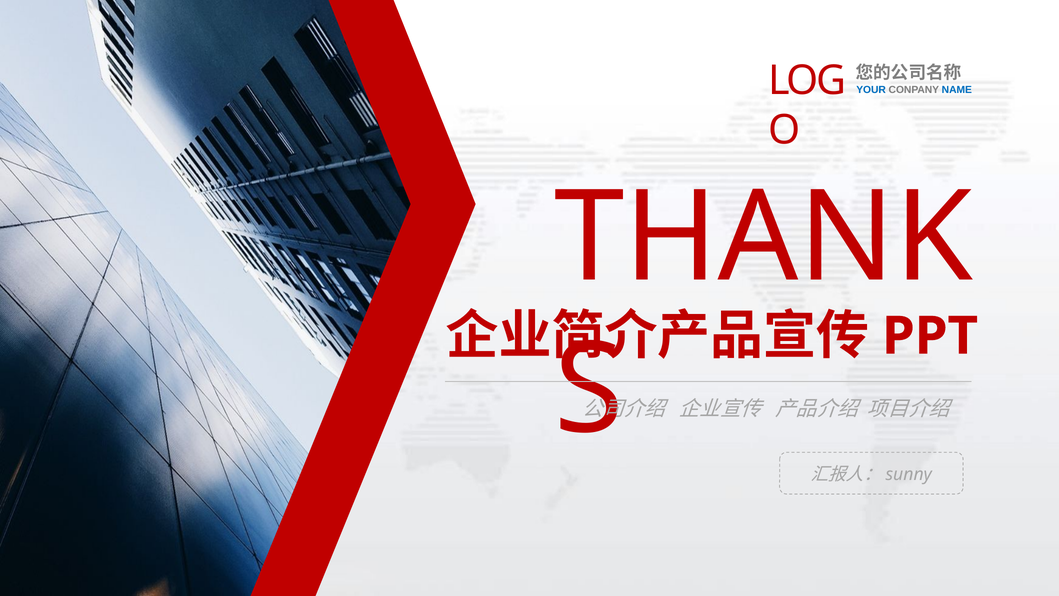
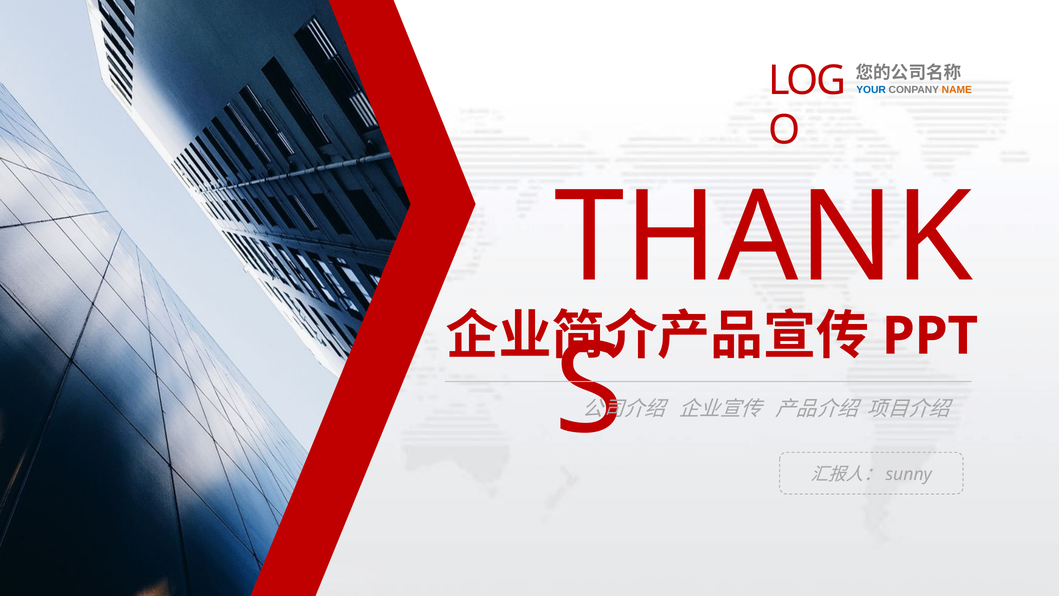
NAME colour: blue -> orange
